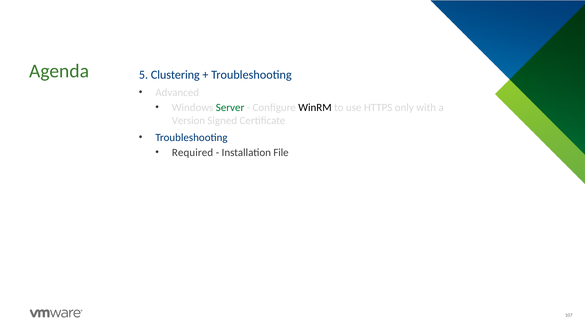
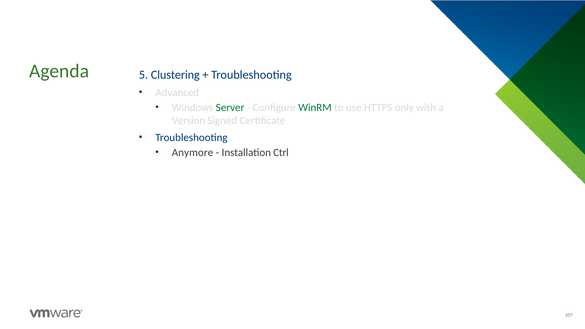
WinRM colour: black -> green
Required: Required -> Anymore
File: File -> Ctrl
